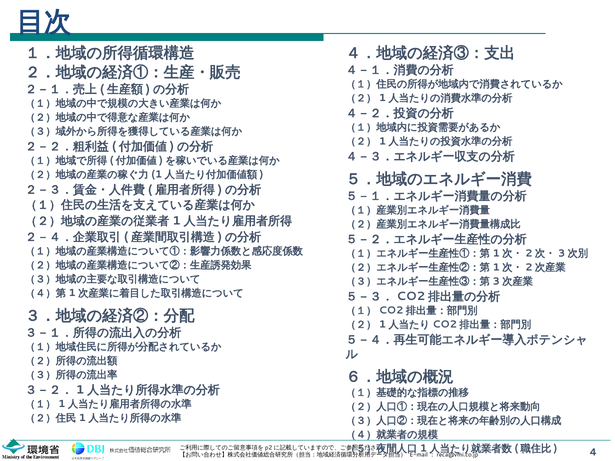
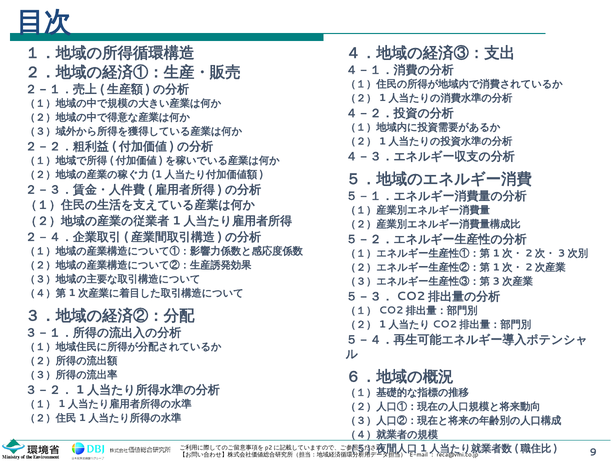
4: 4 -> 9
